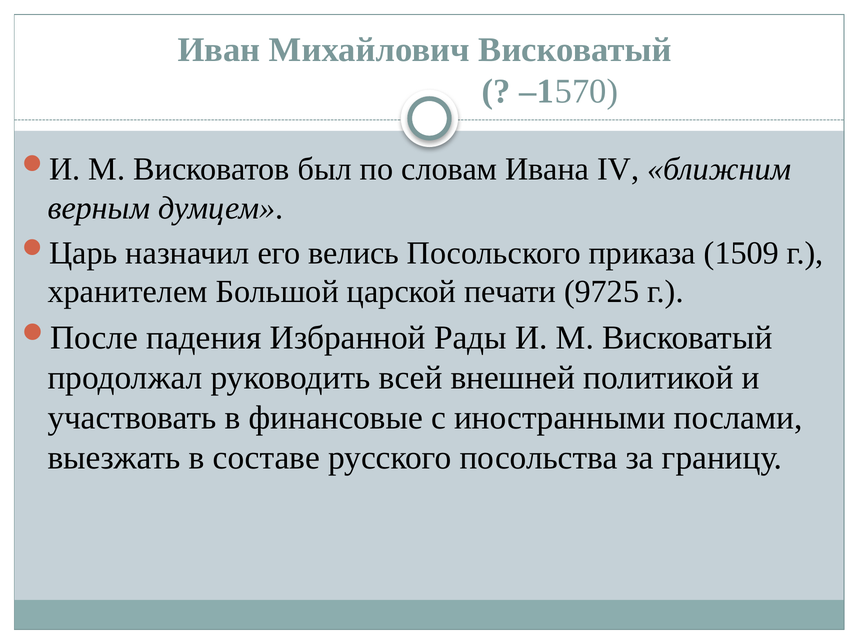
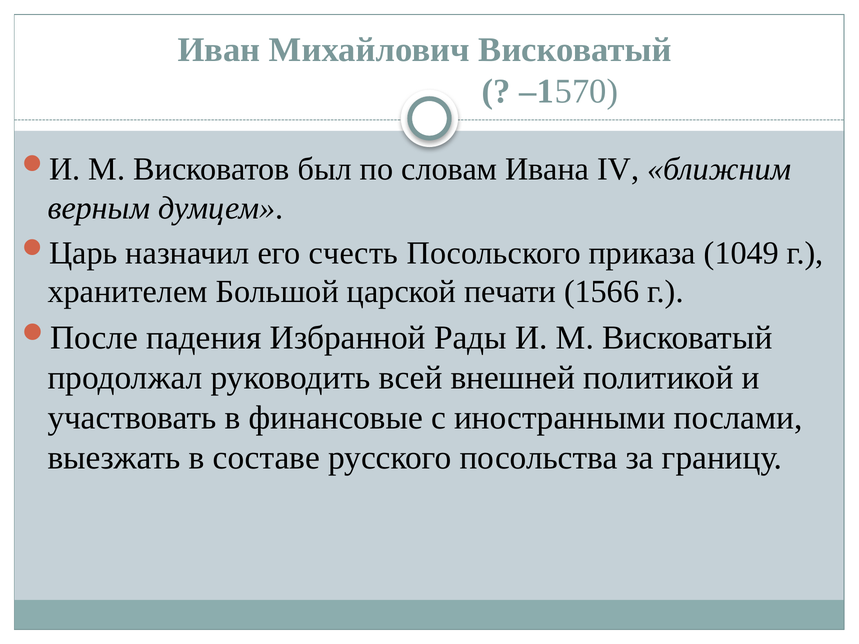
велись: велись -> счесть
1509: 1509 -> 1049
9725: 9725 -> 1566
